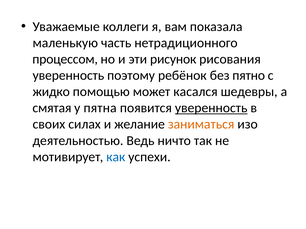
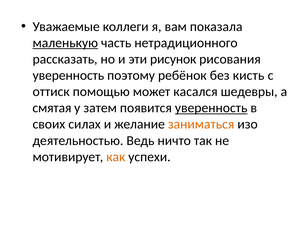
маленькую underline: none -> present
процессом: процессом -> рассказать
пятно: пятно -> кисть
жидко: жидко -> оттиск
пятна: пятна -> затем
как colour: blue -> orange
